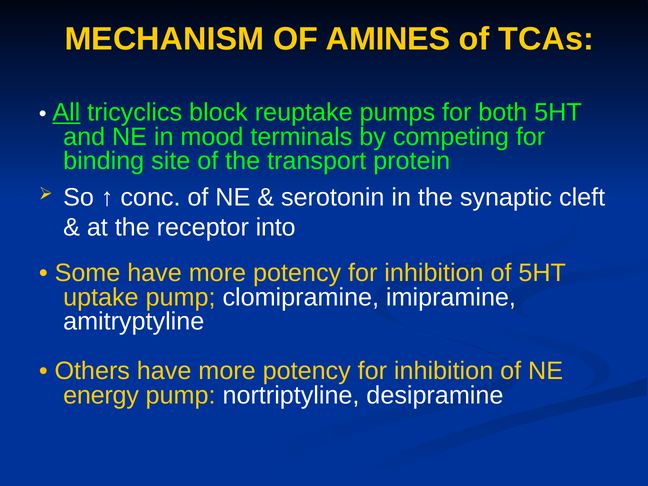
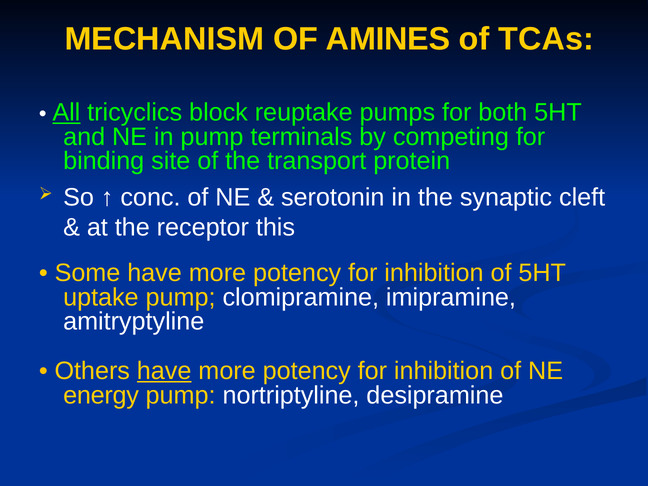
in mood: mood -> pump
into: into -> this
have at (164, 371) underline: none -> present
